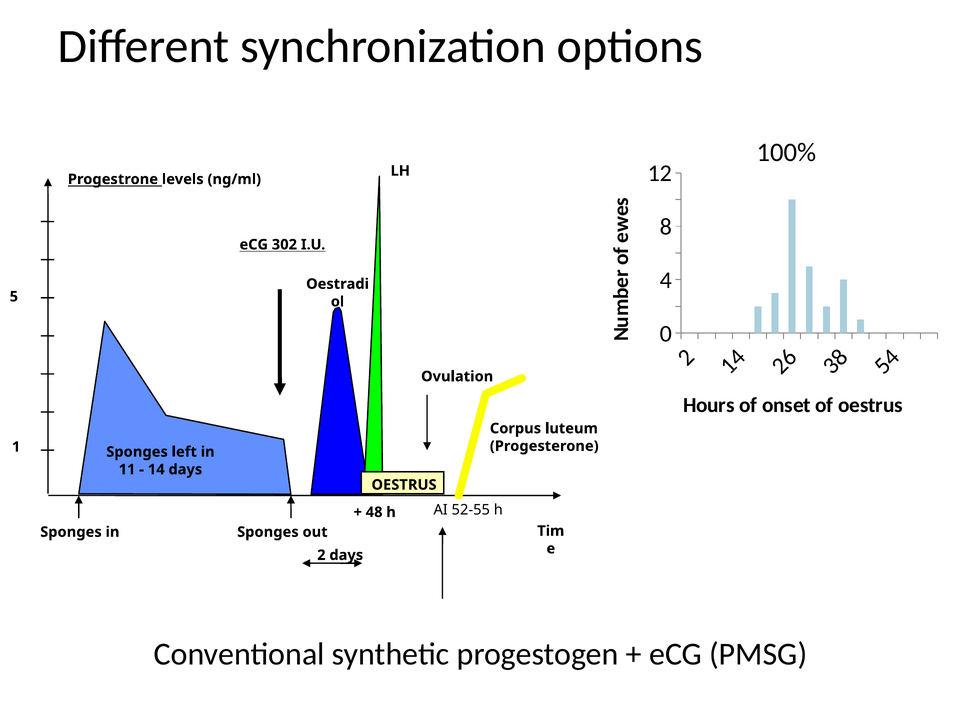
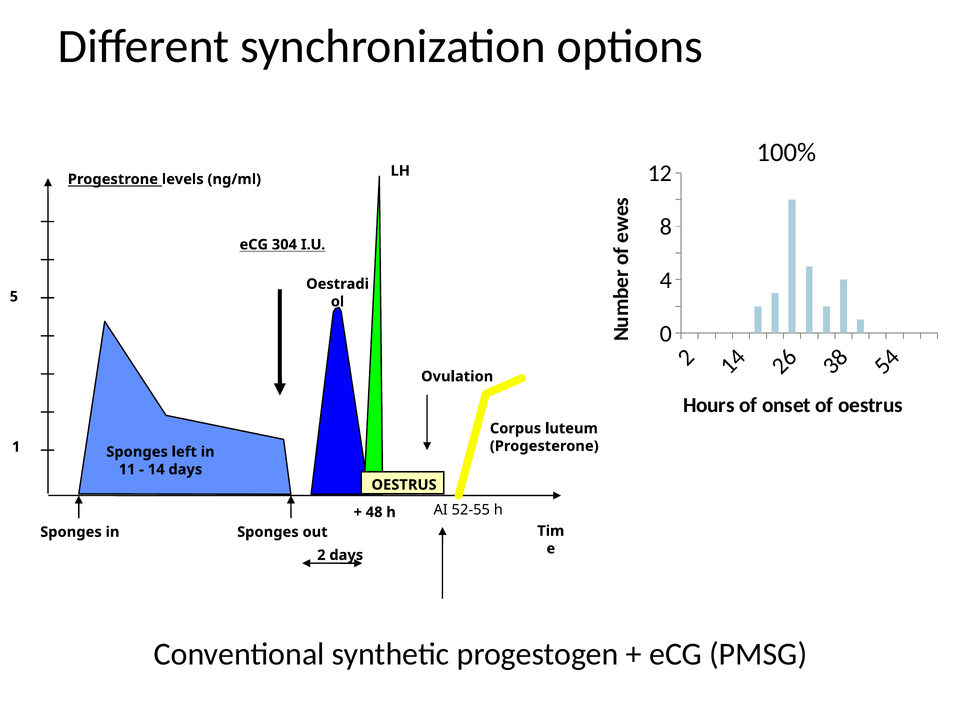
302: 302 -> 304
